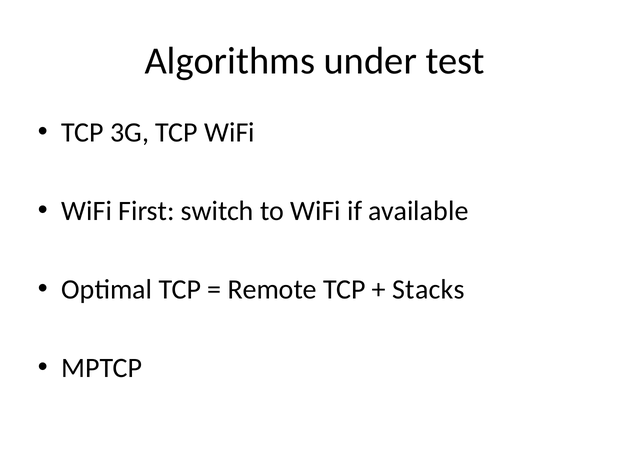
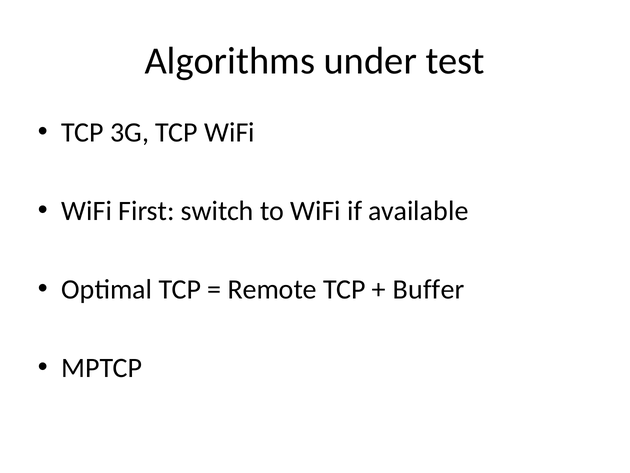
Stacks: Stacks -> Buffer
